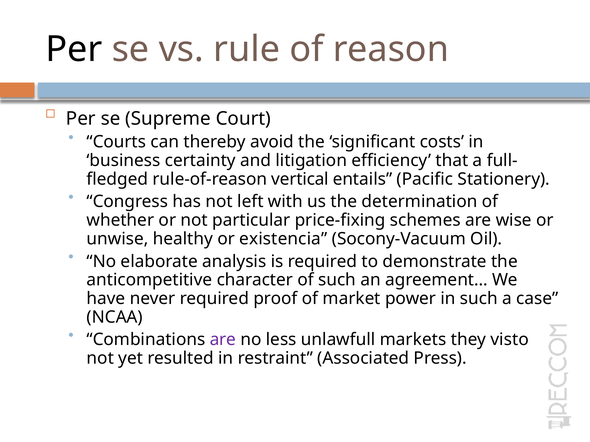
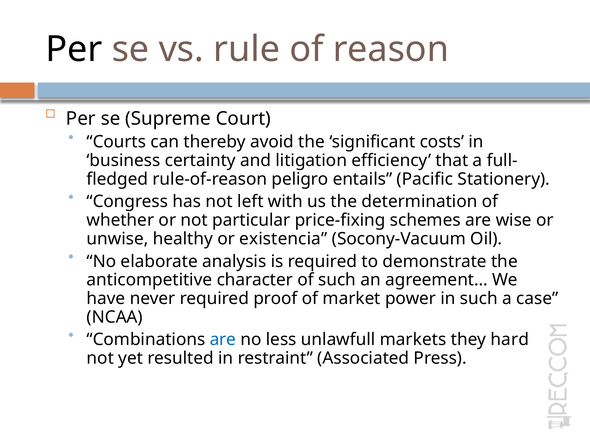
vertical: vertical -> peligro
are at (223, 340) colour: purple -> blue
visto: visto -> hard
